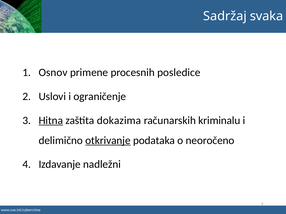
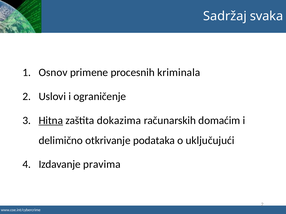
posledice: posledice -> kriminala
kriminalu: kriminalu -> domaćim
otkrivanje underline: present -> none
neoročeno: neoročeno -> uključujući
nadležni: nadležni -> pravima
